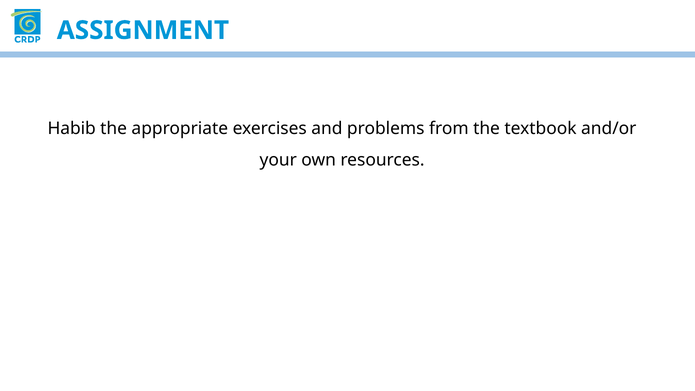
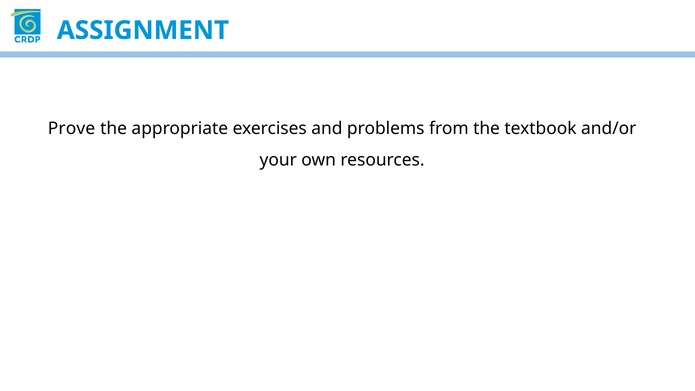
Habib: Habib -> Prove
